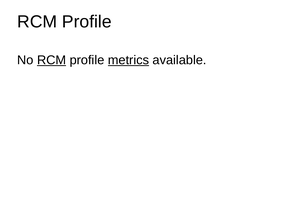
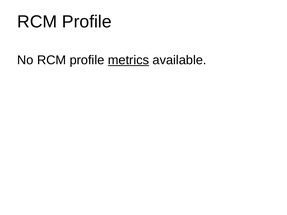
RCM at (52, 60) underline: present -> none
